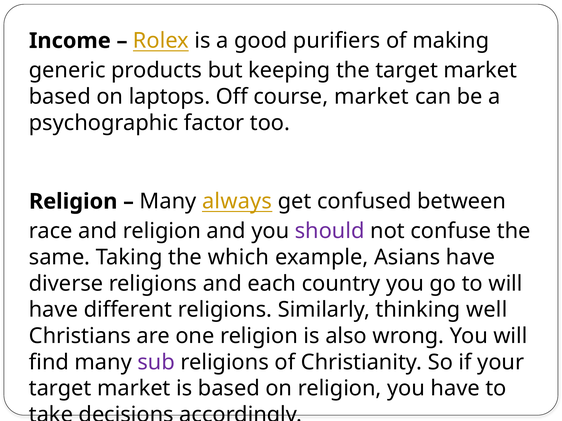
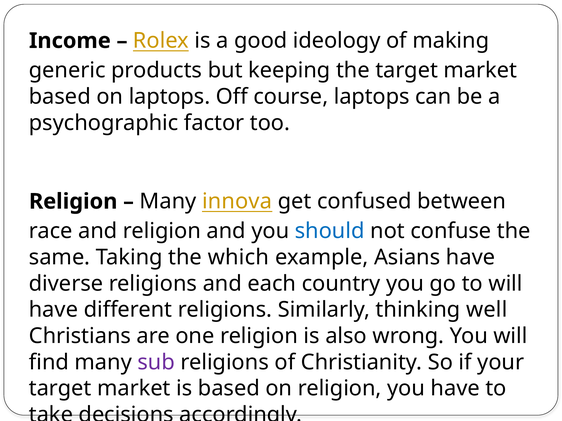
purifiers: purifiers -> ideology
course market: market -> laptops
always: always -> innova
should colour: purple -> blue
